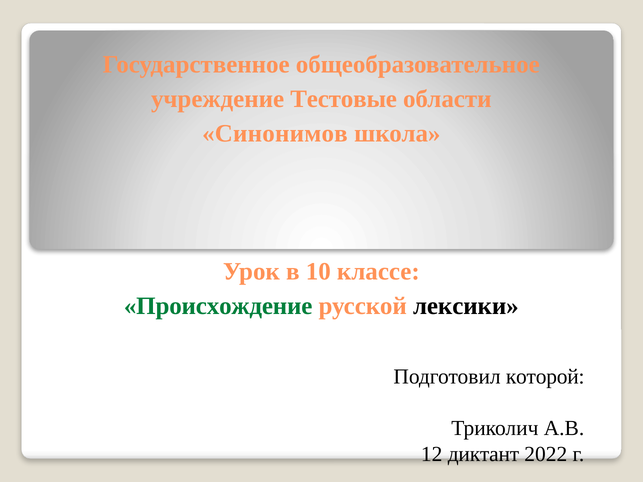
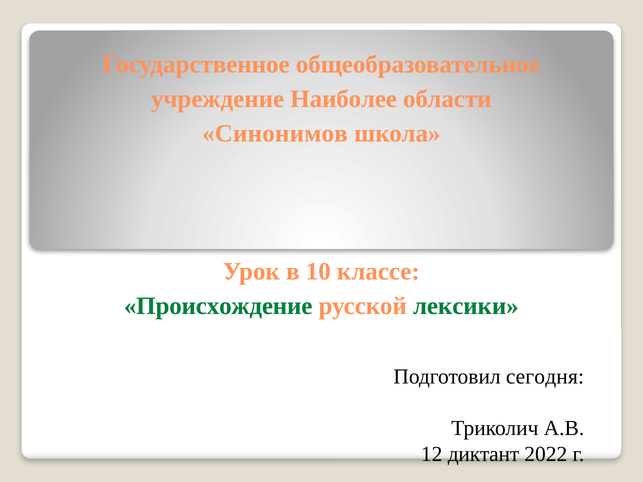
Тестовые: Тестовые -> Наиболее
лексики colour: black -> green
которой: которой -> сегодня
